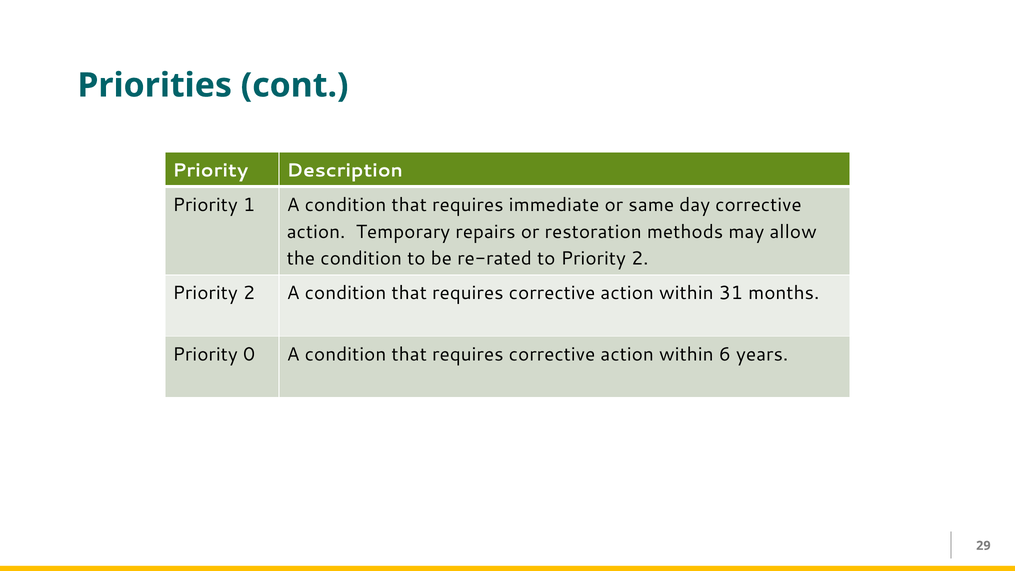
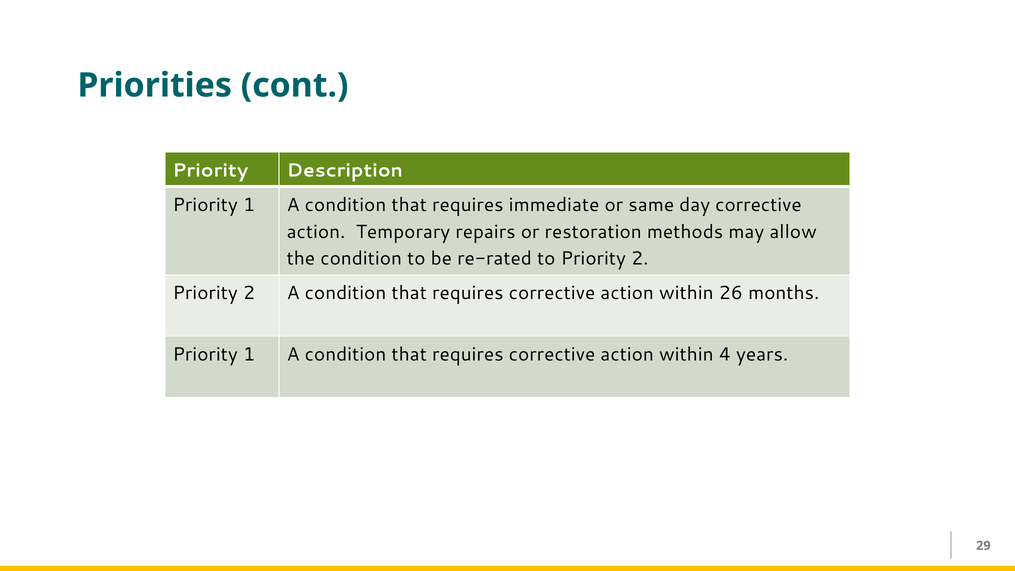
31: 31 -> 26
0 at (249, 355): 0 -> 1
6: 6 -> 4
